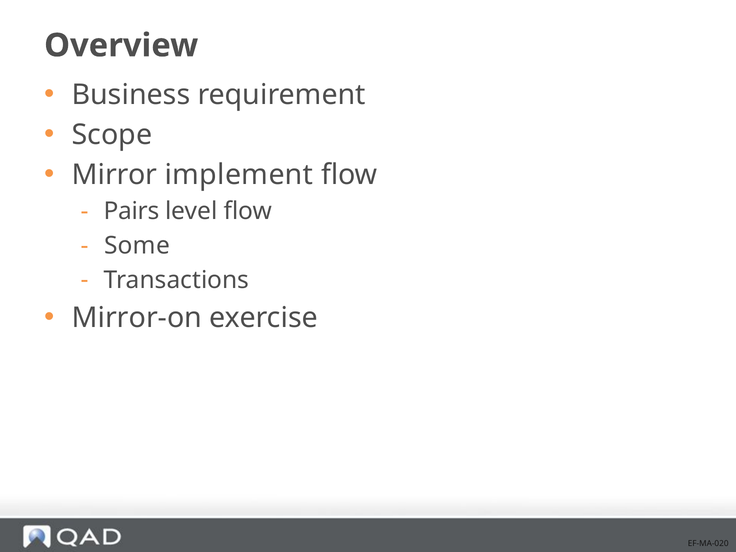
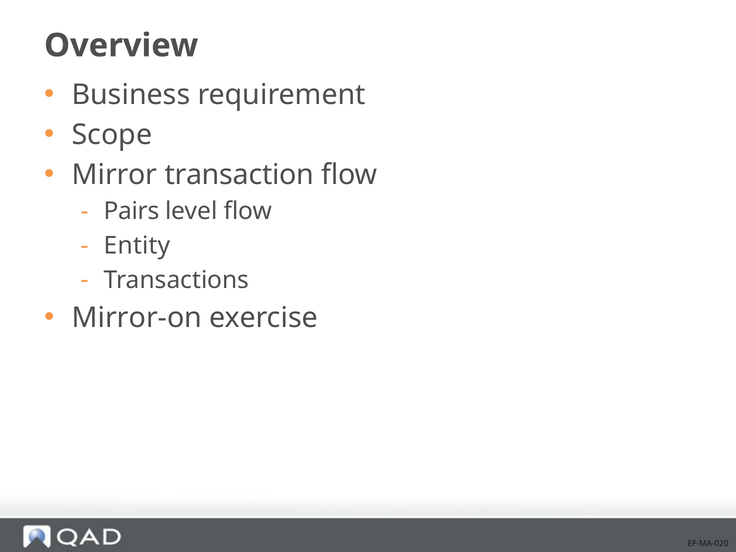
implement: implement -> transaction
Some: Some -> Entity
